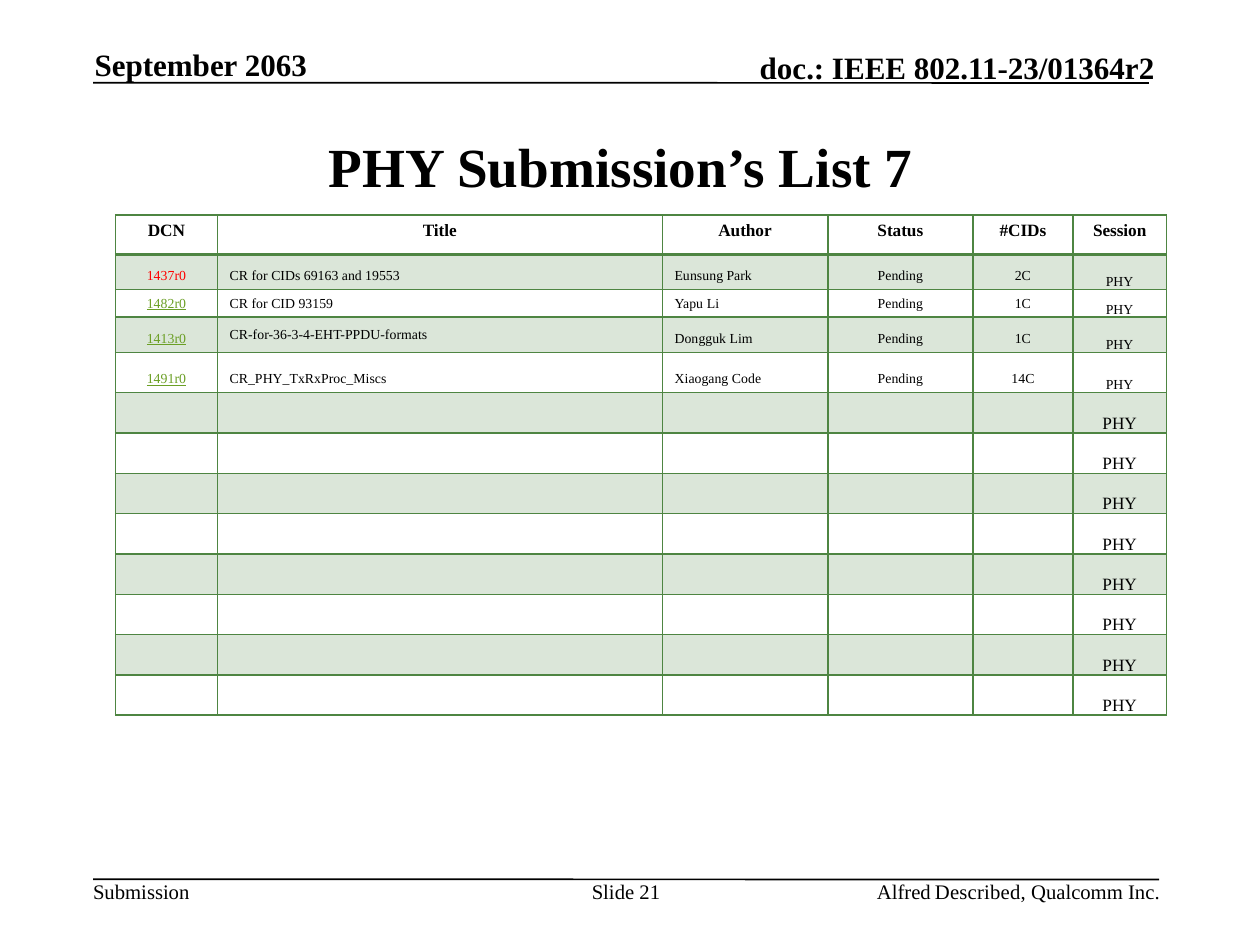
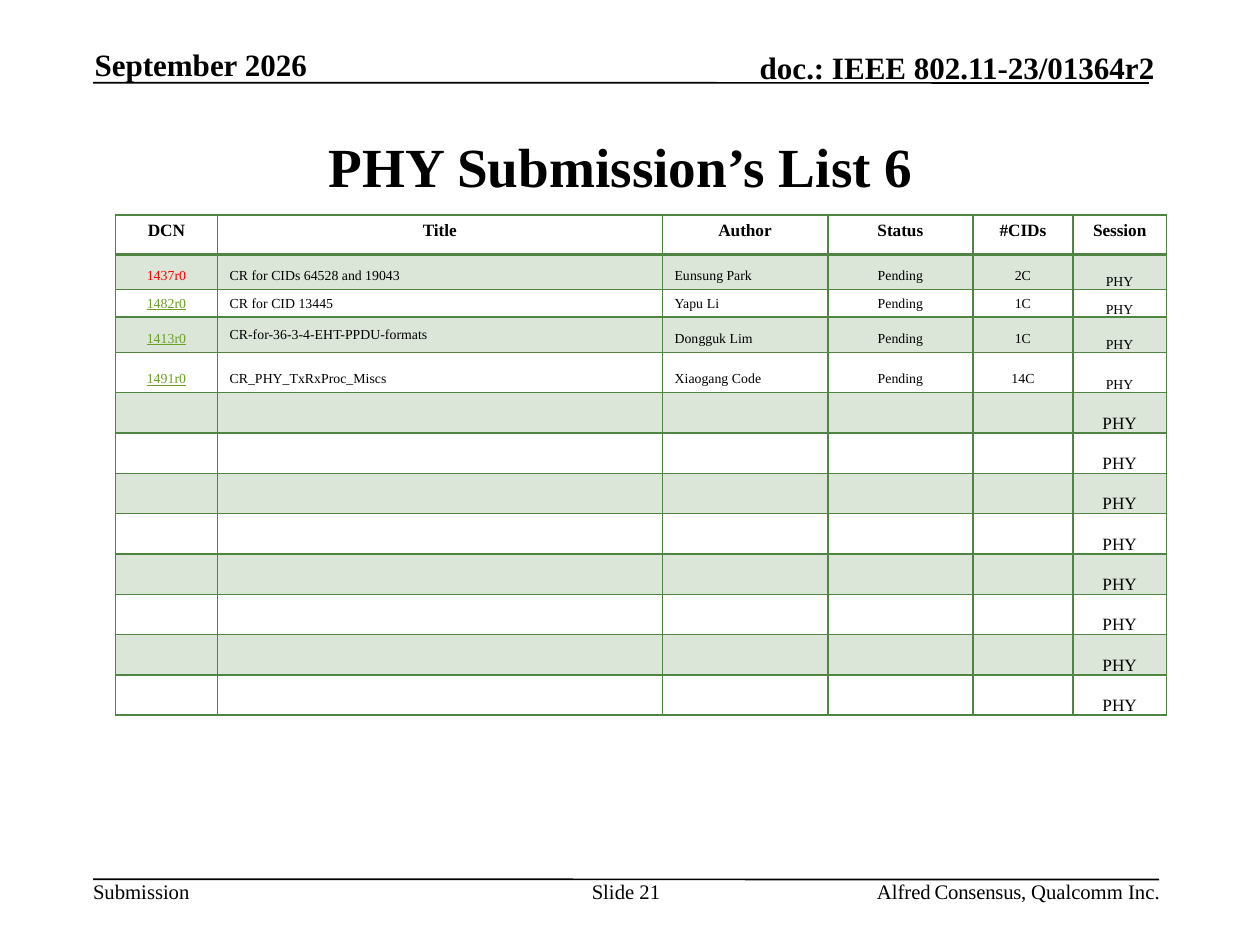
2063: 2063 -> 2026
7: 7 -> 6
69163: 69163 -> 64528
19553: 19553 -> 19043
93159: 93159 -> 13445
Described: Described -> Consensus
